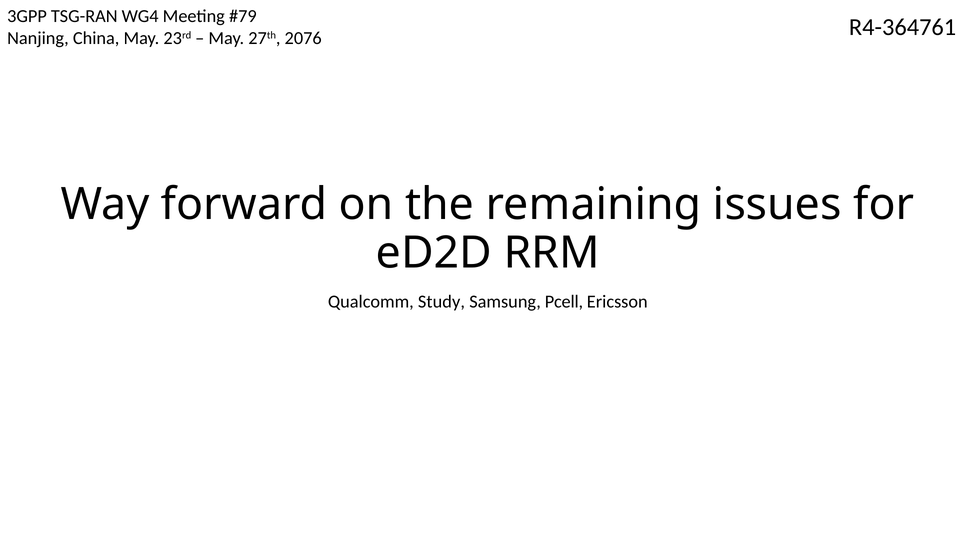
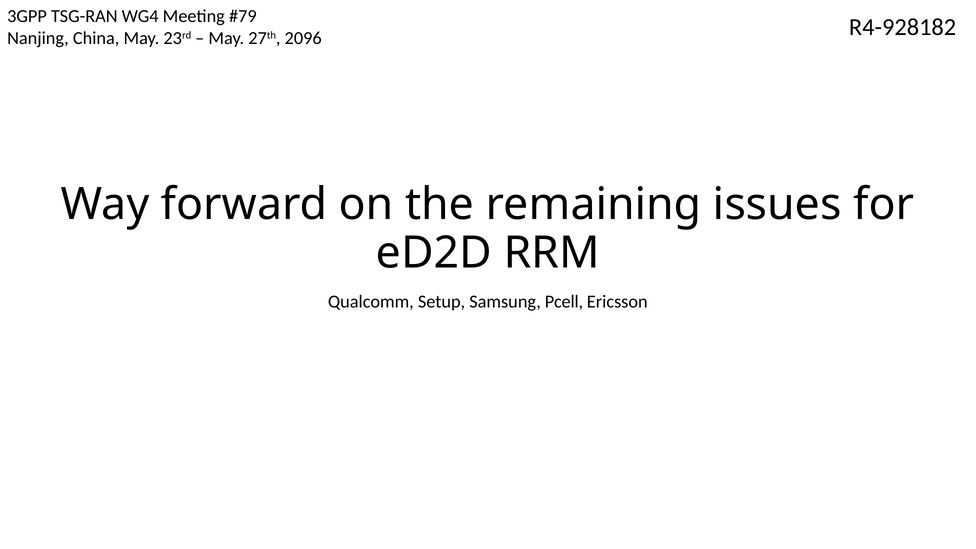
R4-364761: R4-364761 -> R4-928182
2076: 2076 -> 2096
Study: Study -> Setup
